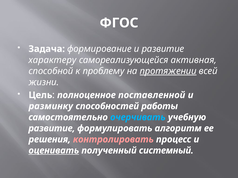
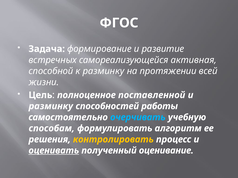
характеру: характеру -> встречных
к проблему: проблему -> разминку
протяжении underline: present -> none
развитие at (52, 129): развитие -> способам
контролировать colour: pink -> yellow
системный: системный -> оценивание
